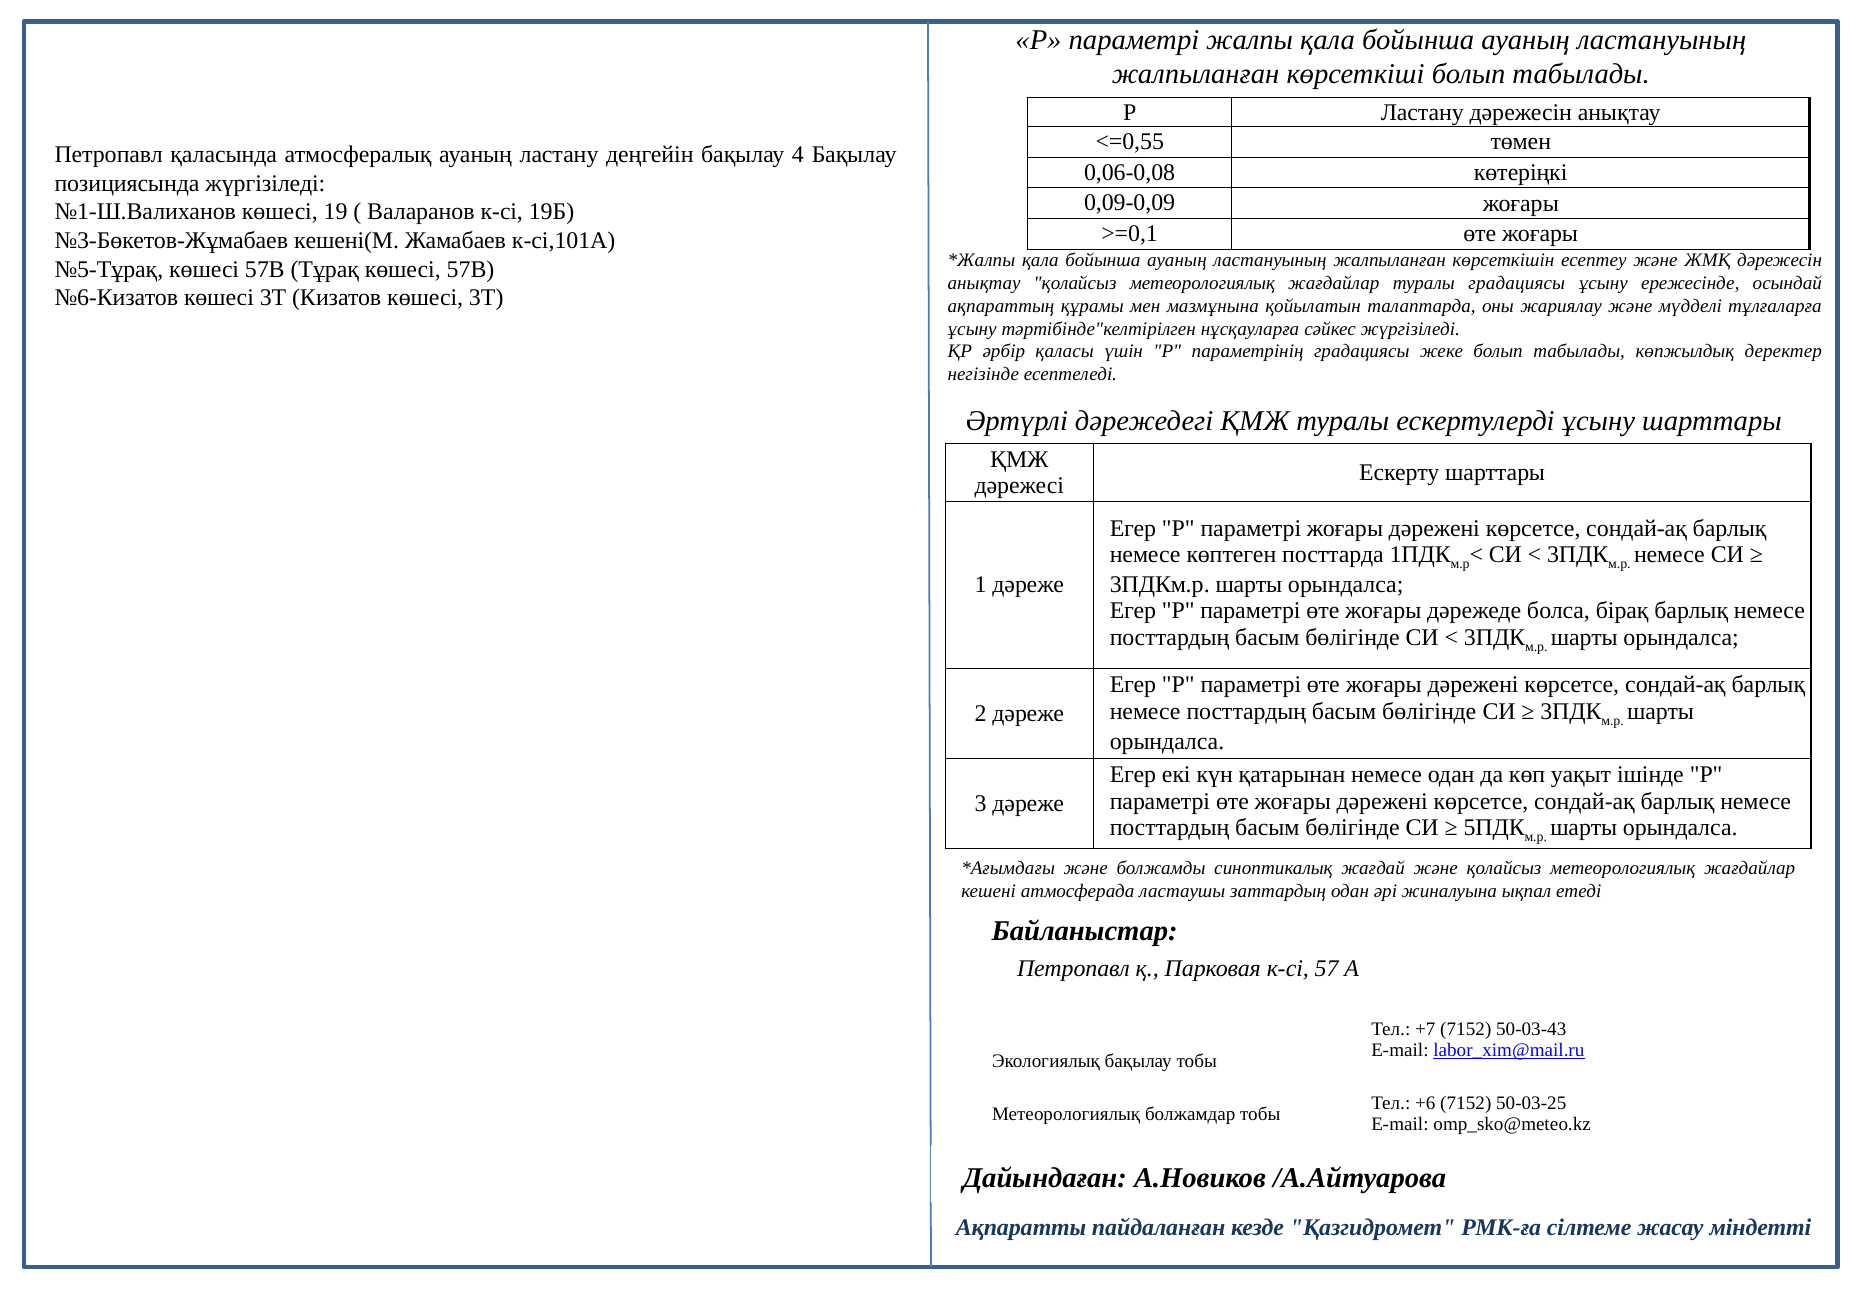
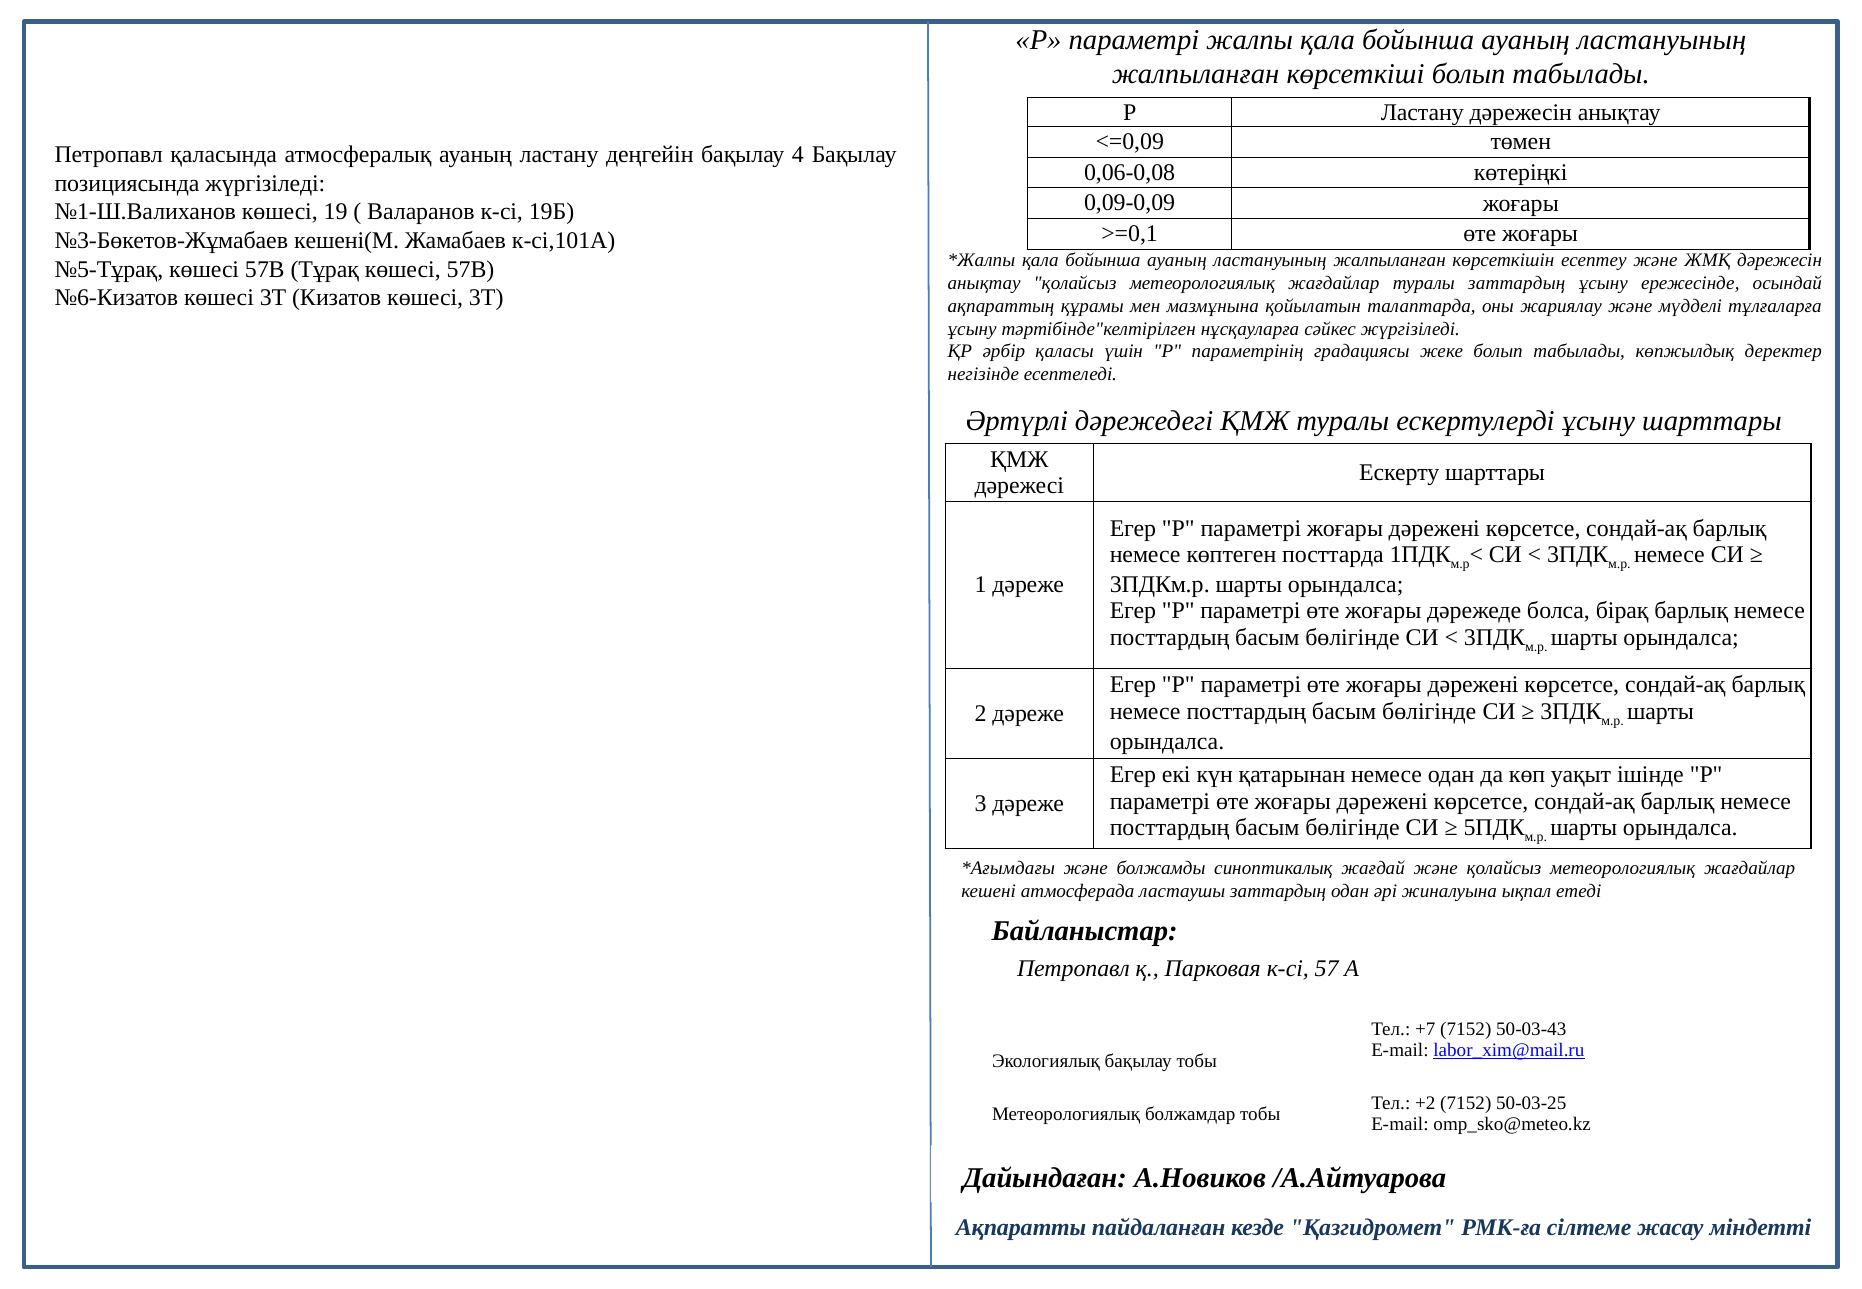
<=0,55: <=0,55 -> <=0,09
туралы градациясы: градациясы -> заттардың
+6: +6 -> +2
